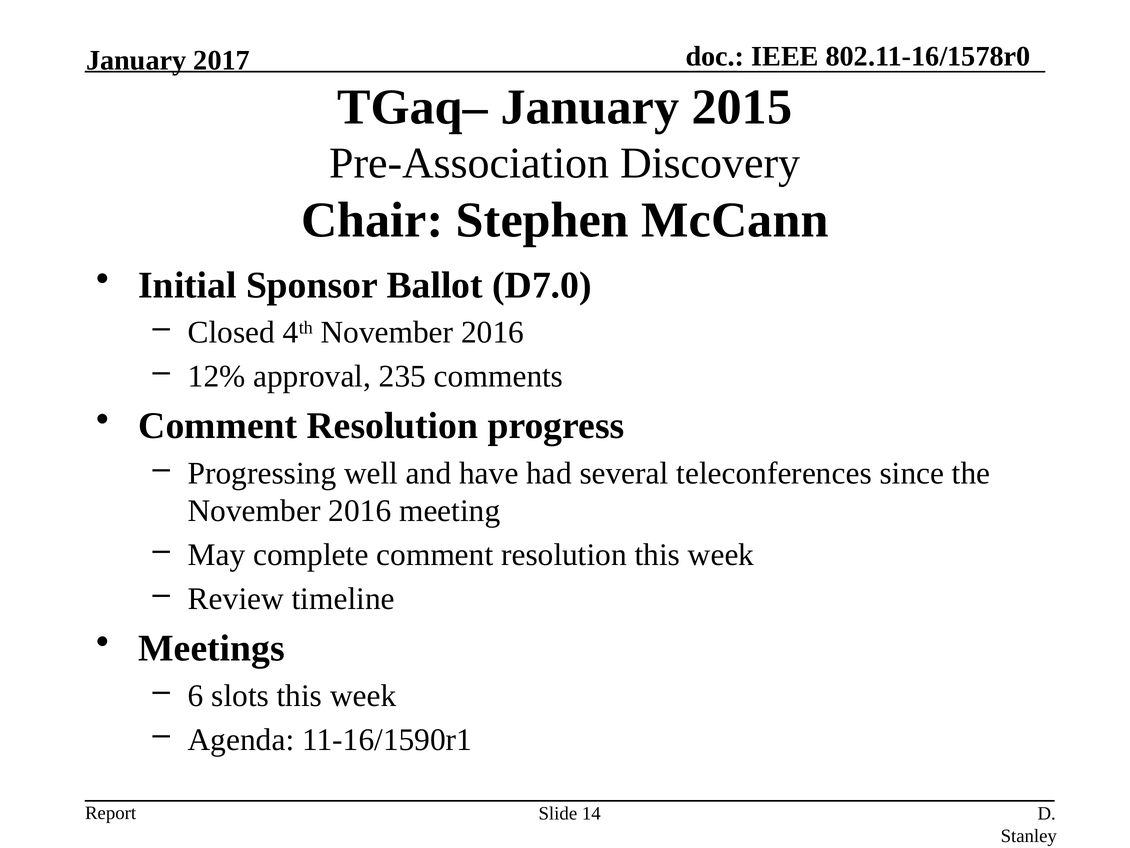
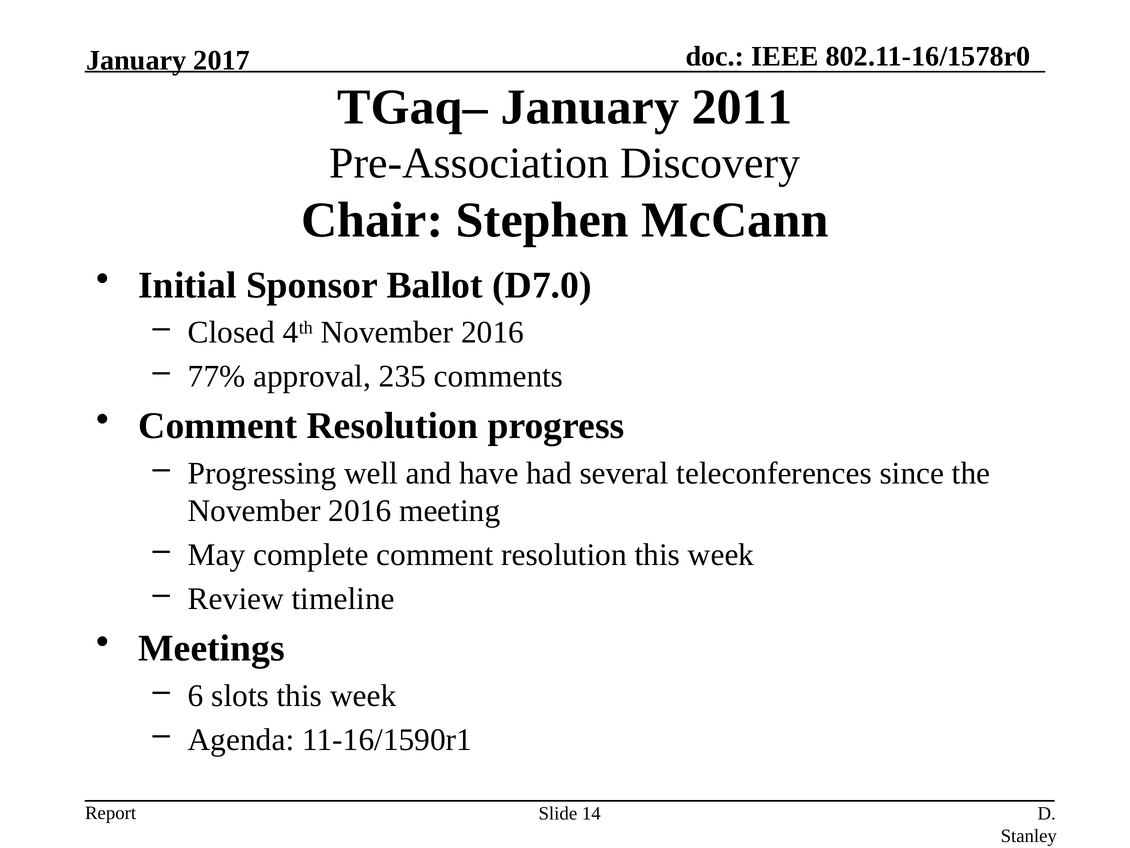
2015: 2015 -> 2011
12%: 12% -> 77%
